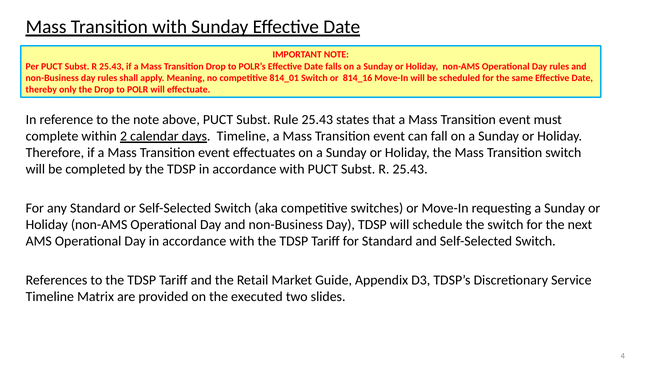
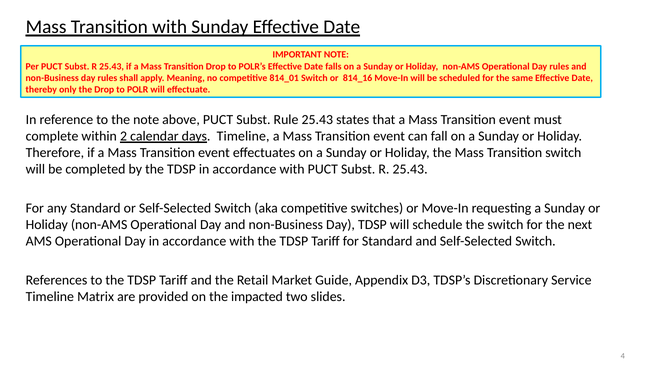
executed: executed -> impacted
